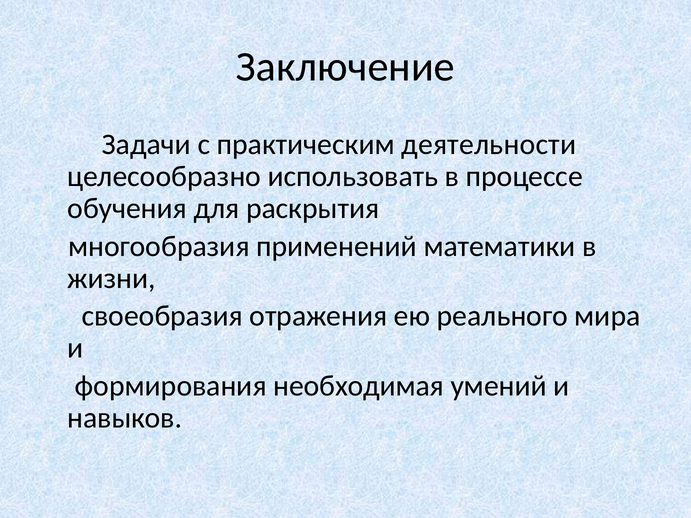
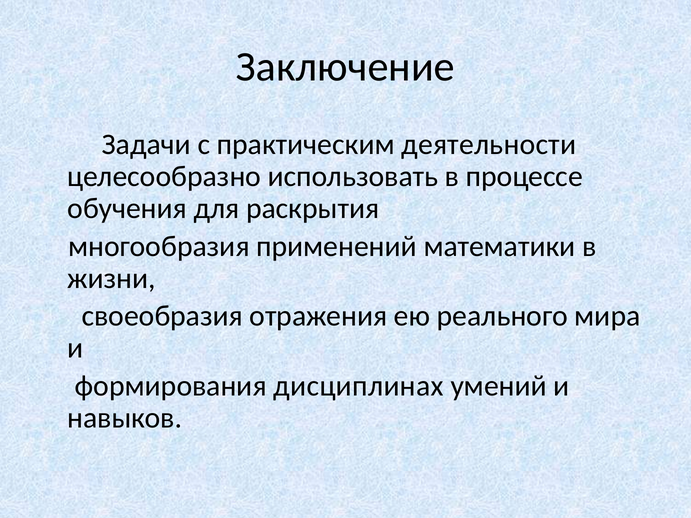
необходимая: необходимая -> дисциплинах
